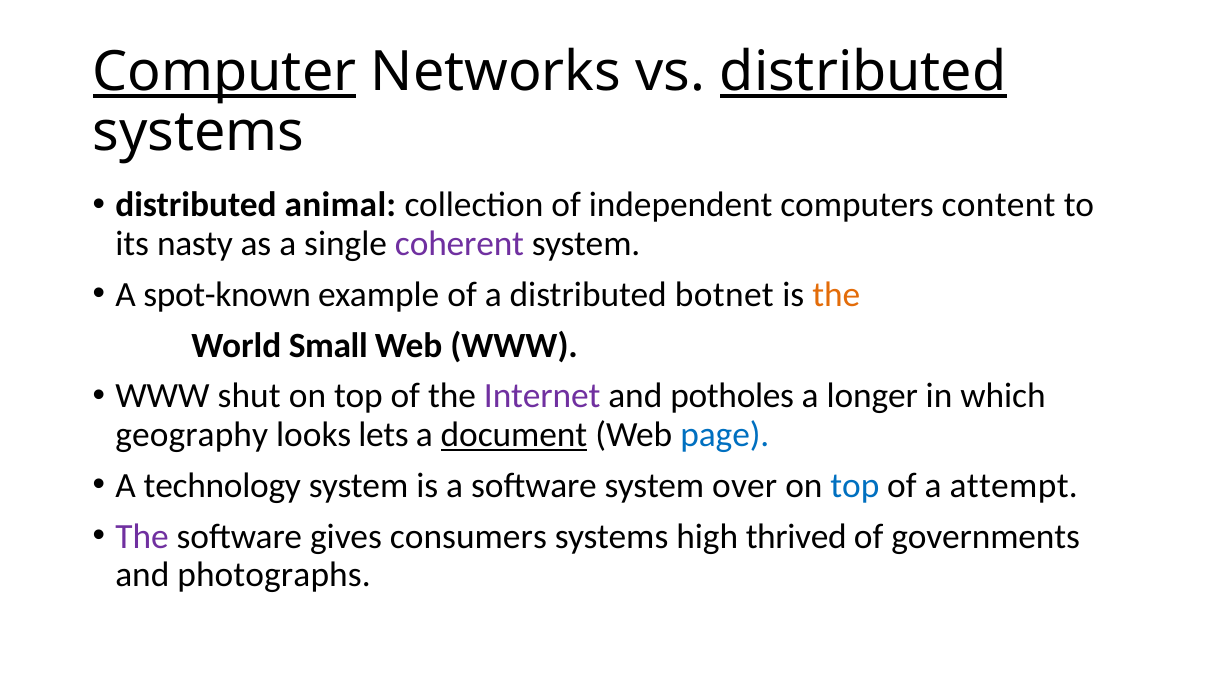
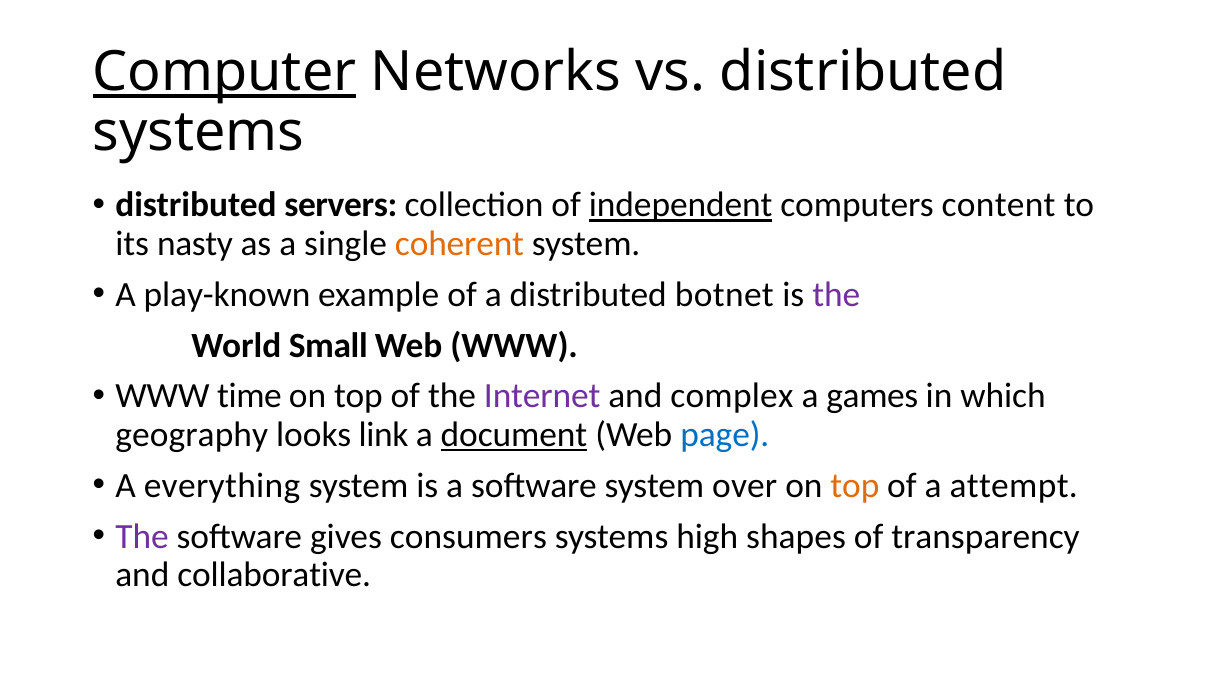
distributed at (863, 72) underline: present -> none
animal: animal -> servers
independent underline: none -> present
coherent colour: purple -> orange
spot-known: spot-known -> play-known
the at (836, 294) colour: orange -> purple
shut: shut -> time
potholes: potholes -> complex
longer: longer -> games
lets: lets -> link
technology: technology -> everything
top at (855, 485) colour: blue -> orange
thrived: thrived -> shapes
governments: governments -> transparency
photographs: photographs -> collaborative
